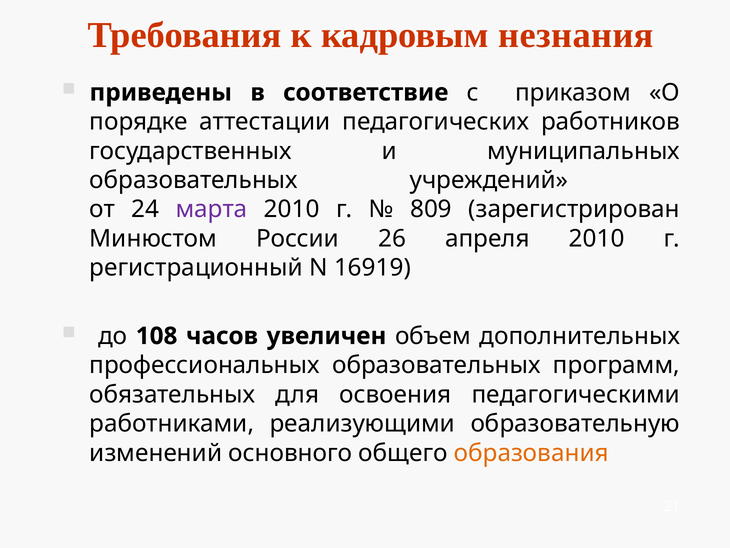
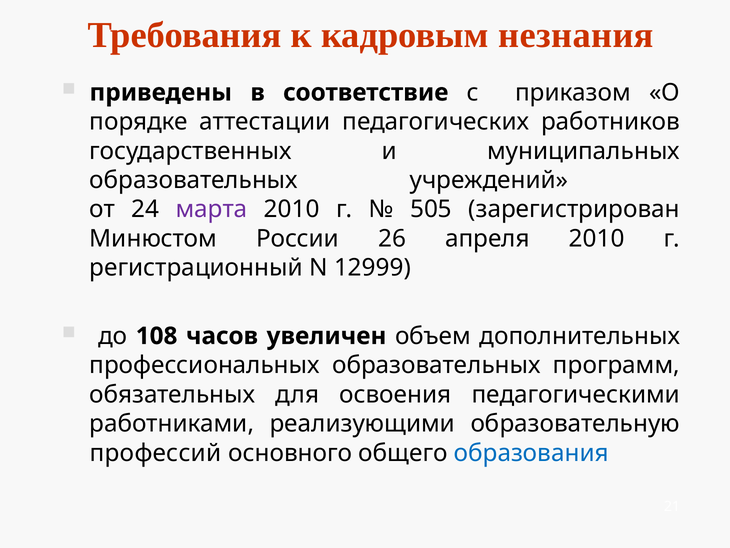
809: 809 -> 505
16919: 16919 -> 12999
изменений: изменений -> профессий
образования colour: orange -> blue
